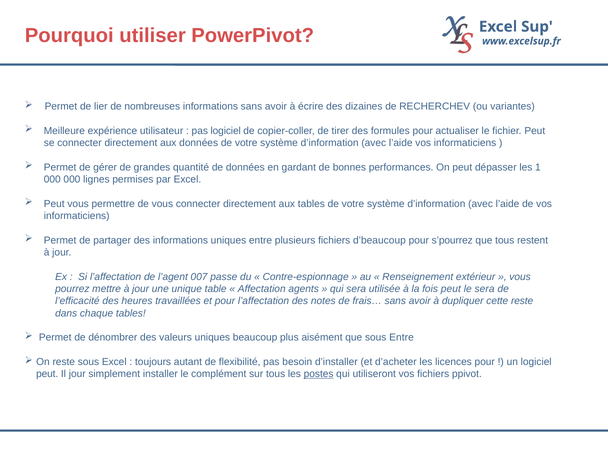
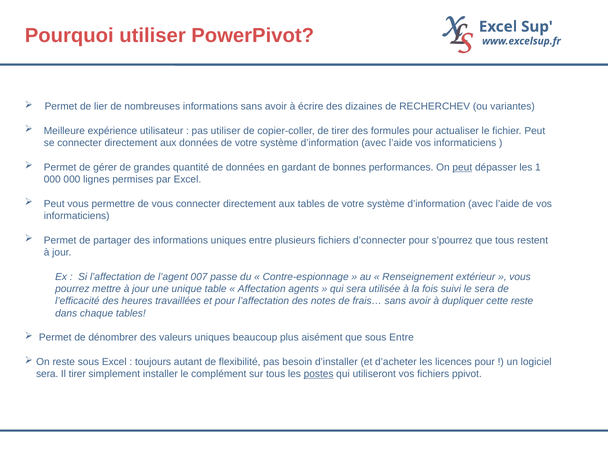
pas logiciel: logiciel -> utiliser
peut at (462, 167) underline: none -> present
d’beaucoup: d’beaucoup -> d’connecter
fois peut: peut -> suivi
peut at (47, 374): peut -> sera
Il jour: jour -> tirer
